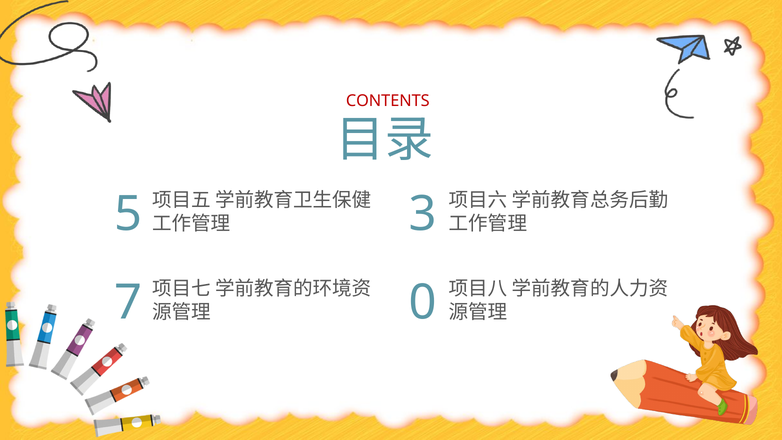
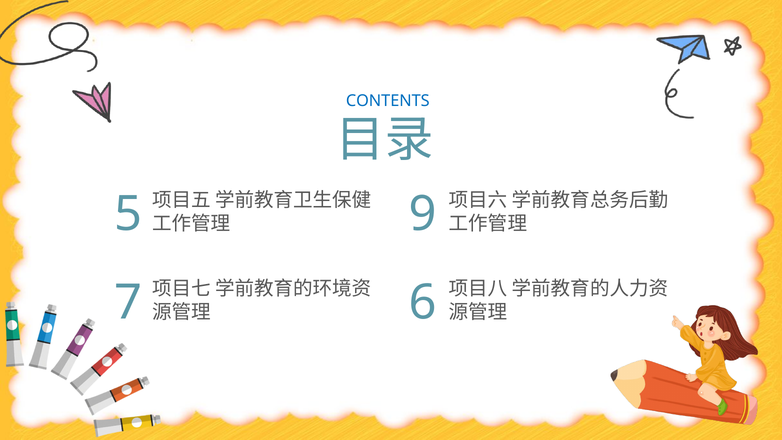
CONTENTS colour: red -> blue
3: 3 -> 9
0: 0 -> 6
